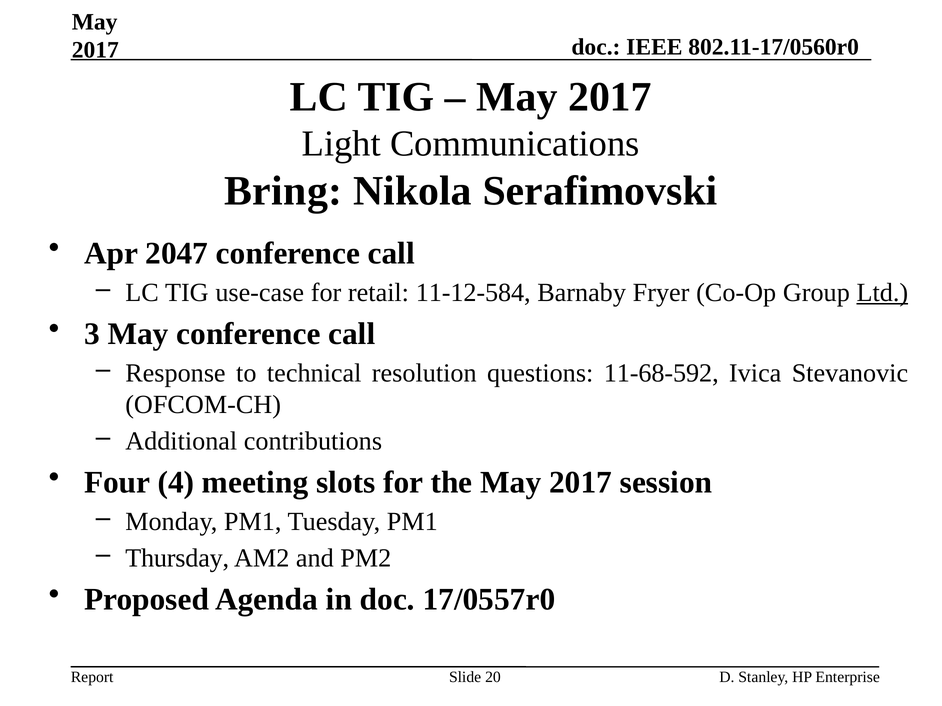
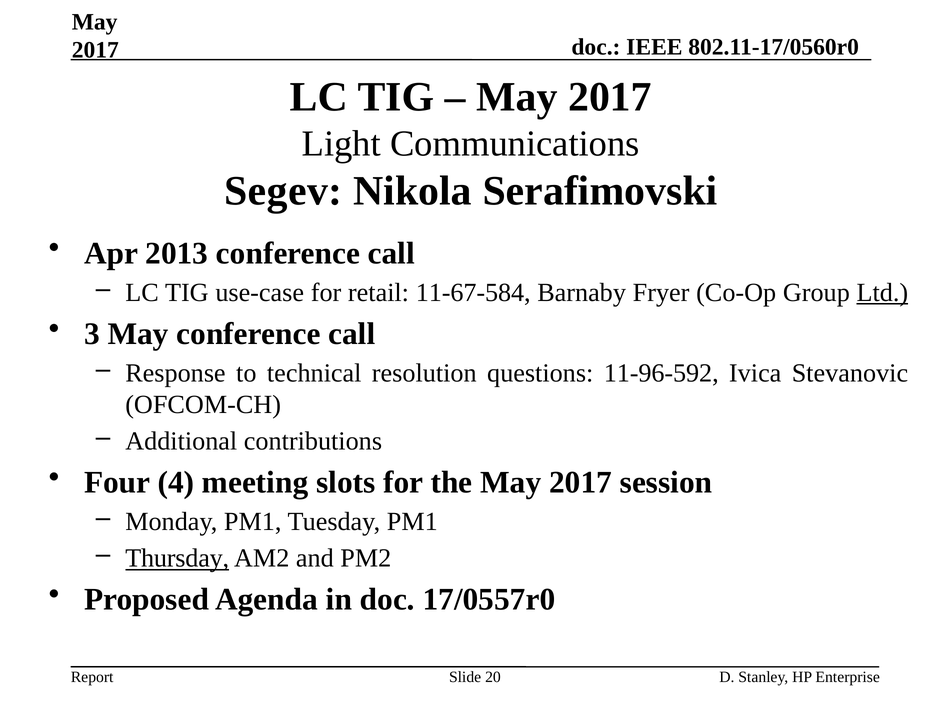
Bring: Bring -> Segev
2047: 2047 -> 2013
11-12-584: 11-12-584 -> 11-67-584
11-68-592: 11-68-592 -> 11-96-592
Thursday underline: none -> present
